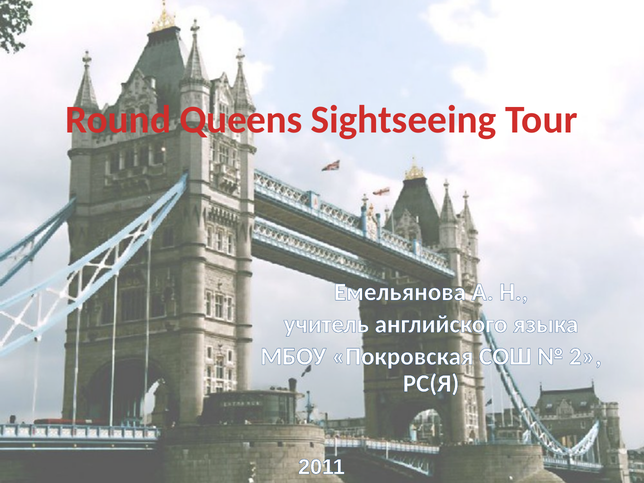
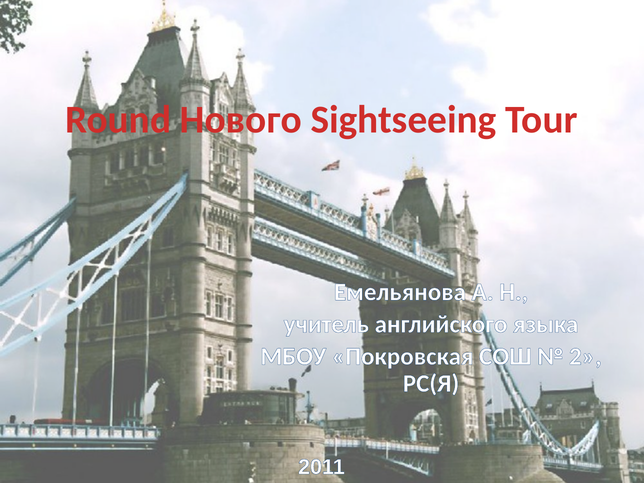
Queens: Queens -> Нового
